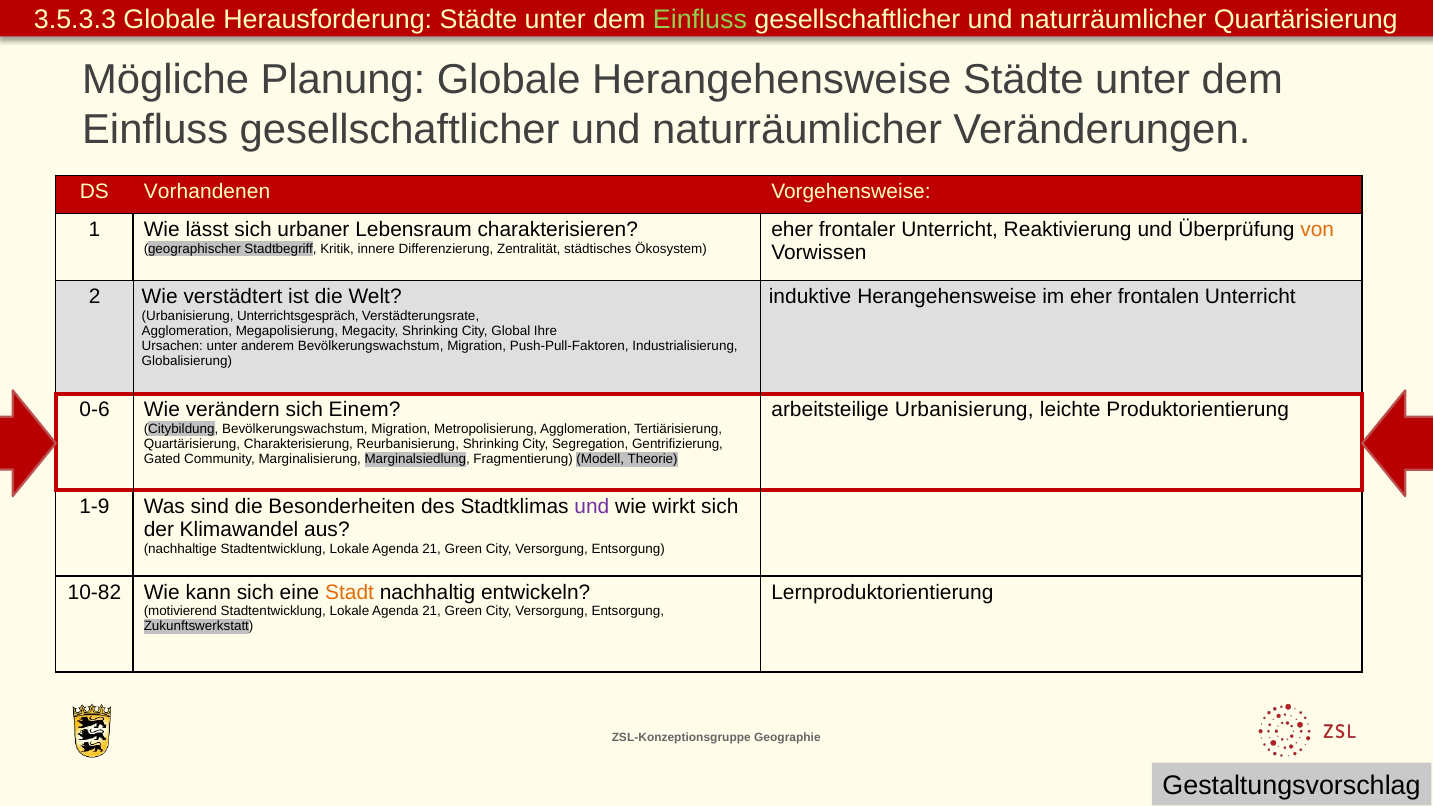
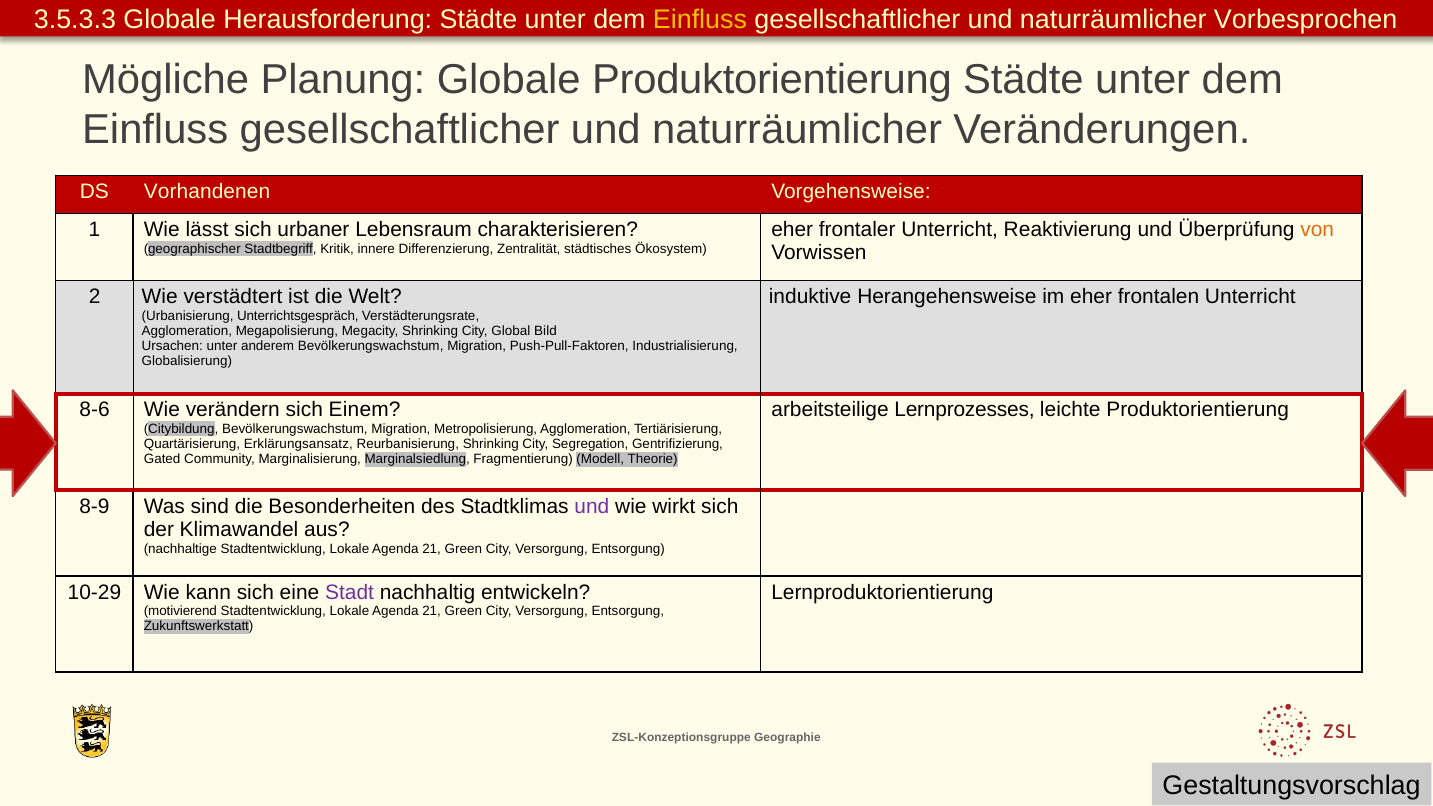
Einfluss at (700, 20) colour: light green -> yellow
naturräumlicher Quartärisierung: Quartärisierung -> Vorbesprochen
Globale Herangehensweise: Herangehensweise -> Produktorientierung
Ihre: Ihre -> Bild
0-6: 0-6 -> 8-6
arbeitsteilige Urbanisierung: Urbanisierung -> Lernprozesses
Charakterisierung: Charakterisierung -> Erklärungsansatz
1-9: 1-9 -> 8-9
10-82: 10-82 -> 10-29
Stadt colour: orange -> purple
